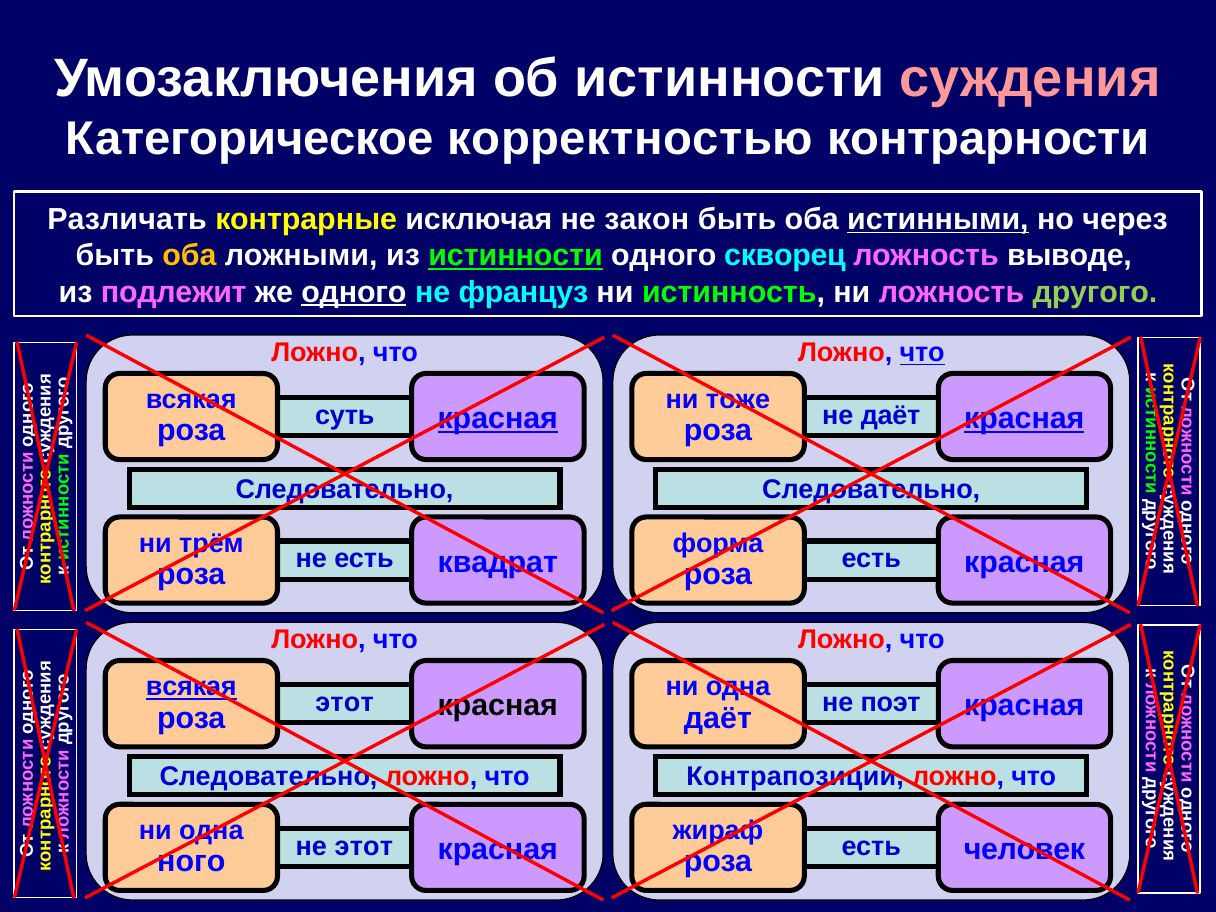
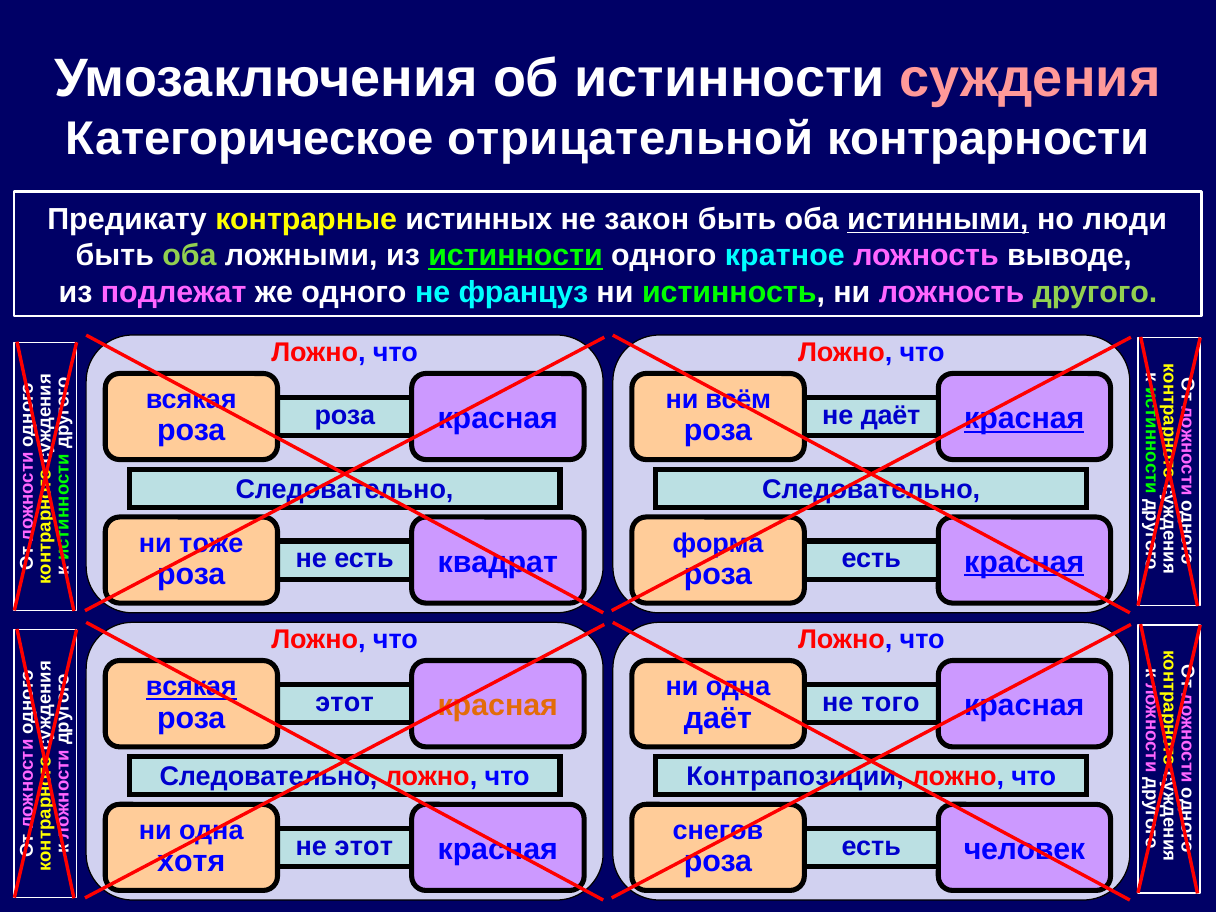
корректностью: корректностью -> отрицательной
Различать: Различать -> Предикату
исключая: исключая -> истинных
через: через -> люди
оба at (189, 256) colour: yellow -> light green
скворец: скворец -> кратное
подлежит: подлежит -> подлежат
одного at (354, 292) underline: present -> none
что at (922, 353) underline: present -> none
тоже: тоже -> всём
суть at (345, 415): суть -> роза
красная at (498, 419) underline: present -> none
трём: трём -> тоже
красная at (1024, 562) underline: none -> present
поэт: поэт -> того
красная at (498, 706) colour: black -> orange
жираф: жираф -> снегов
ного: ного -> хотя
